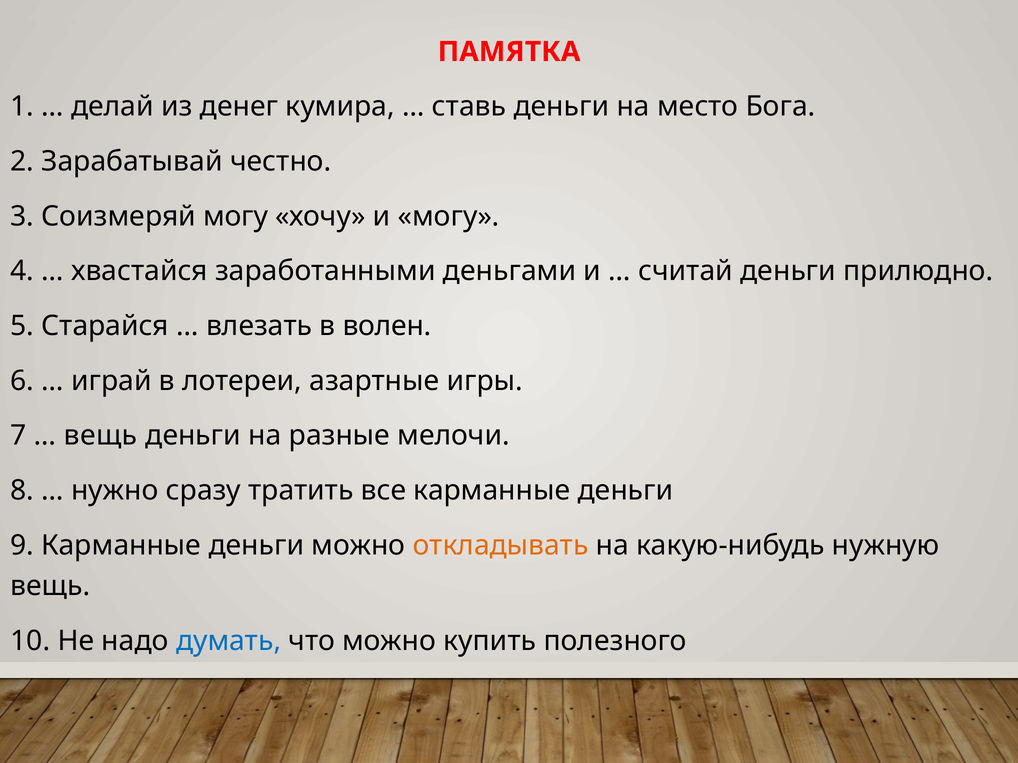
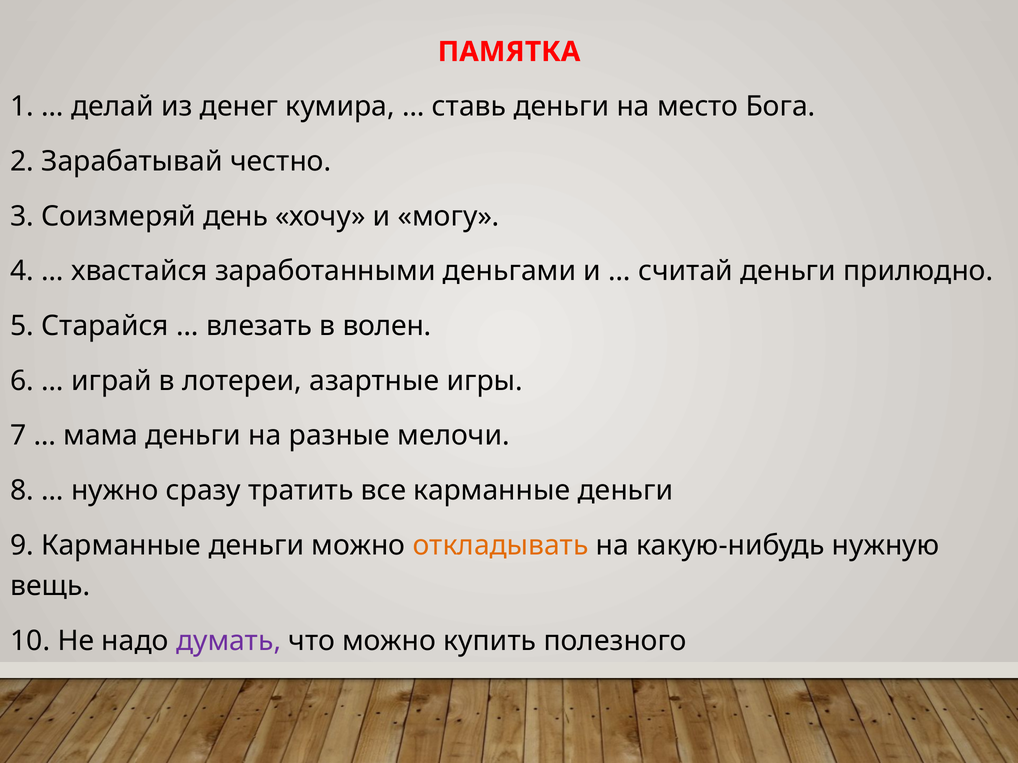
Соизмеряй могу: могу -> день
вещь at (101, 436): вещь -> мама
думать colour: blue -> purple
